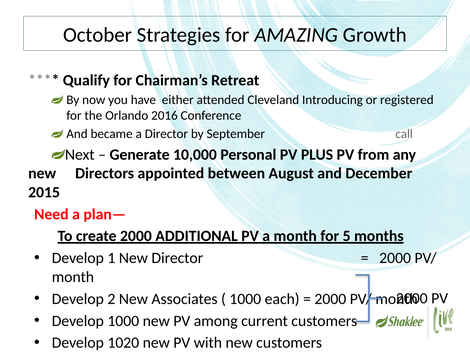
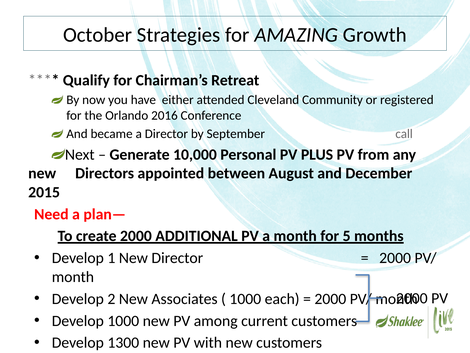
Introducing: Introducing -> Community
1020: 1020 -> 1300
